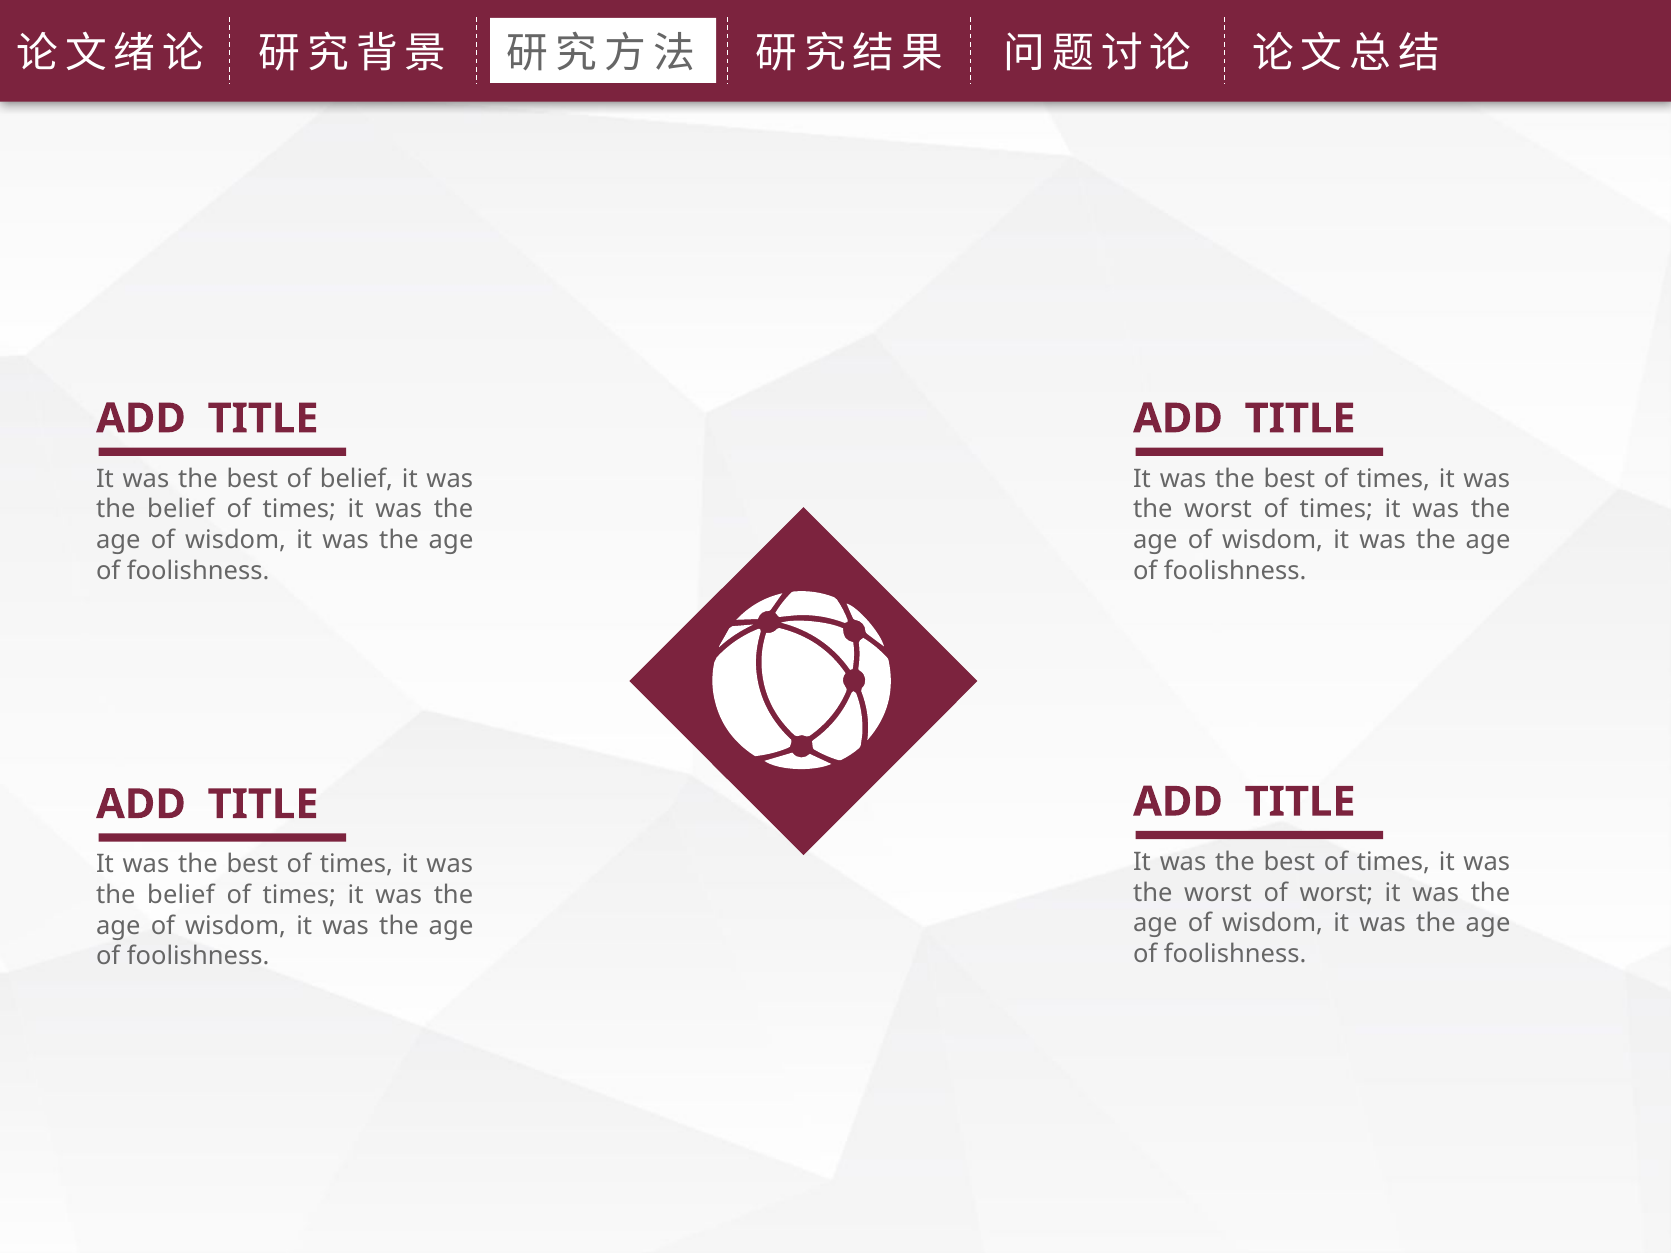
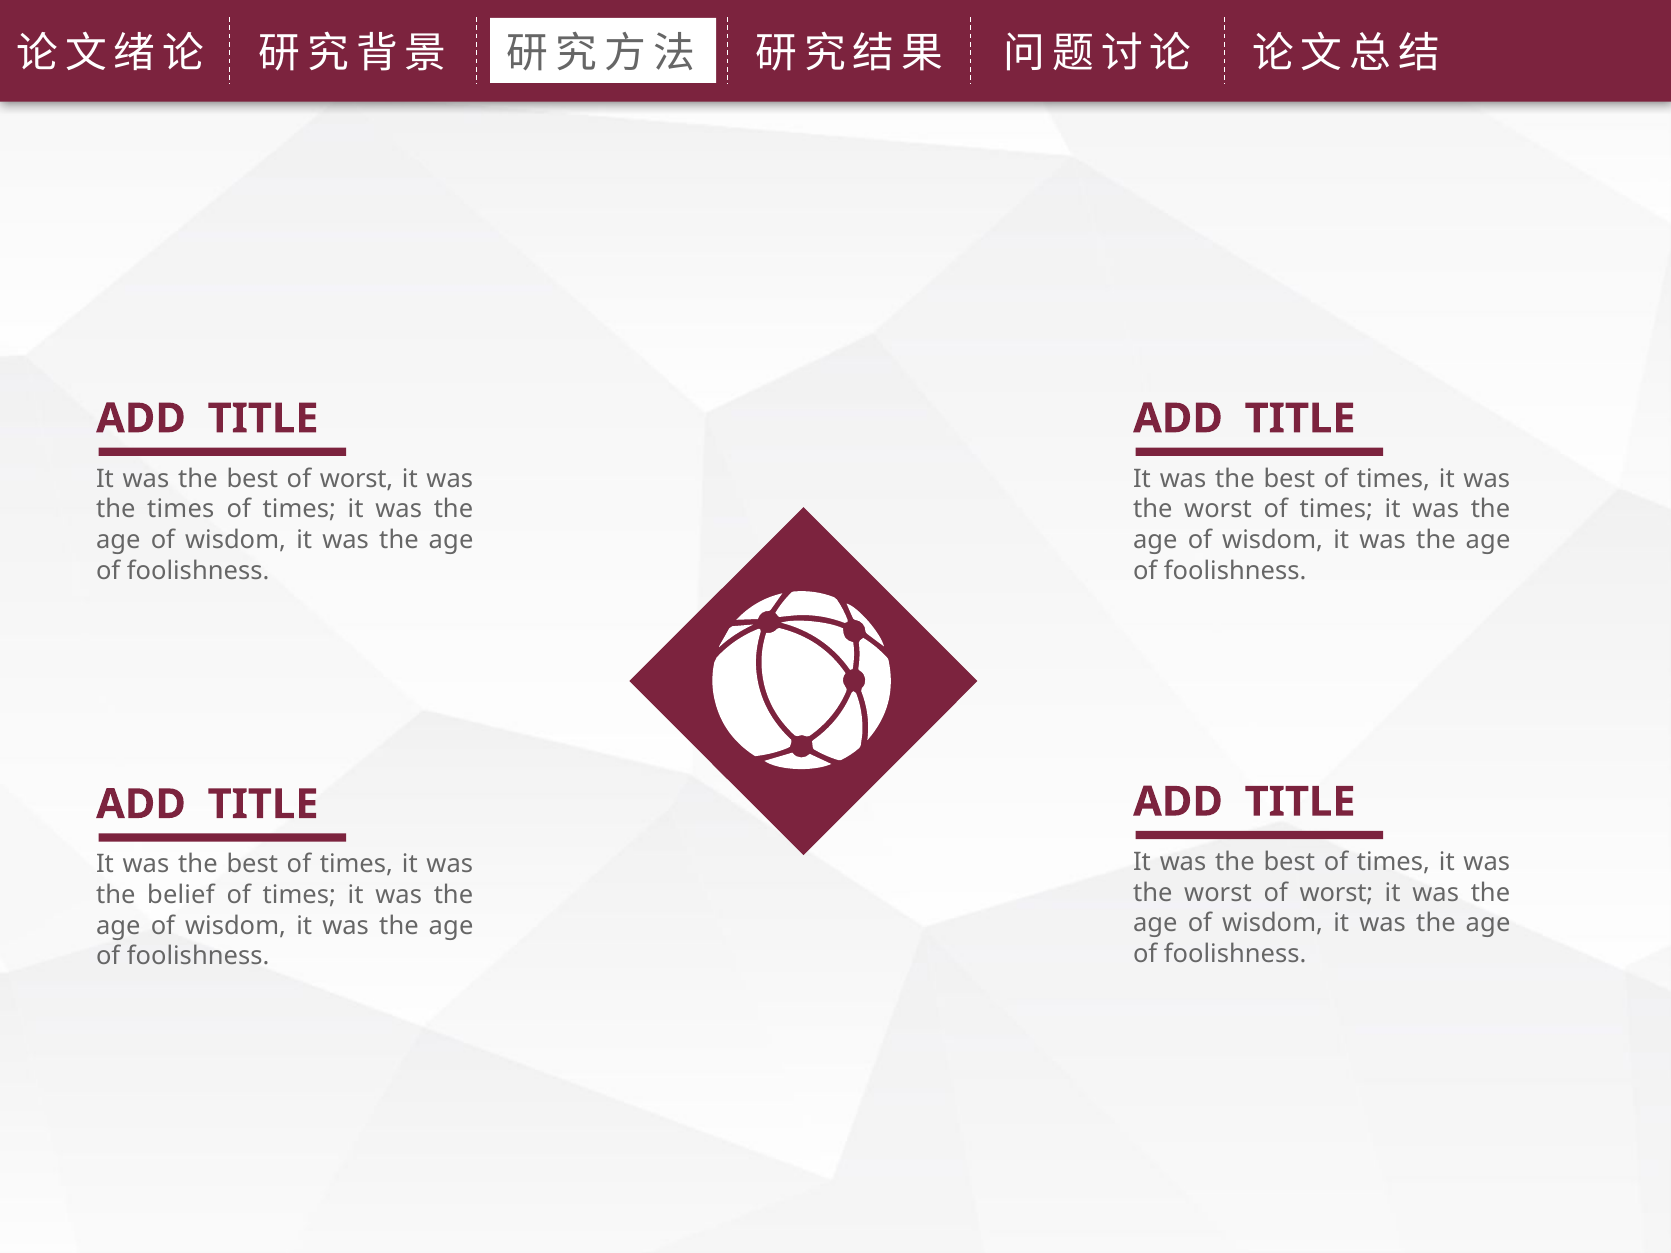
best of belief: belief -> worst
belief at (181, 510): belief -> times
